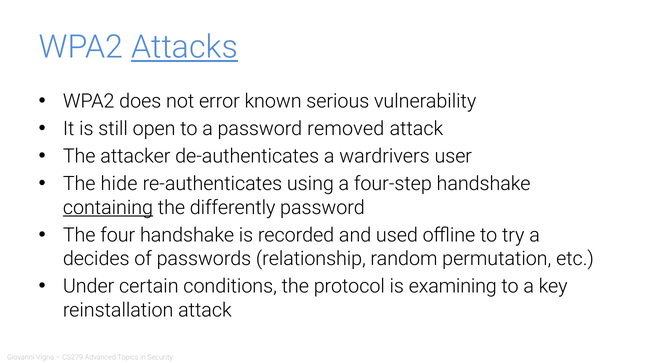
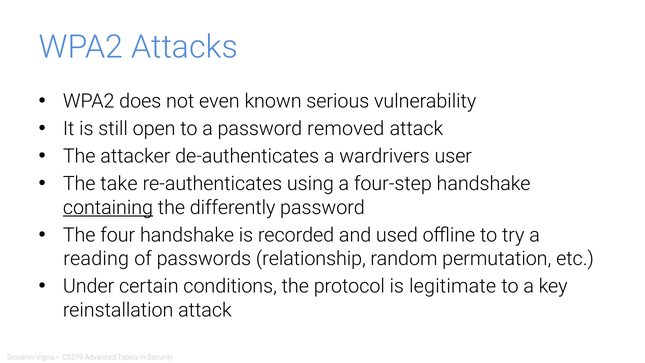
Attacks underline: present -> none
error: error -> even
hide: hide -> take
decides: decides -> reading
examining: examining -> legitimate
